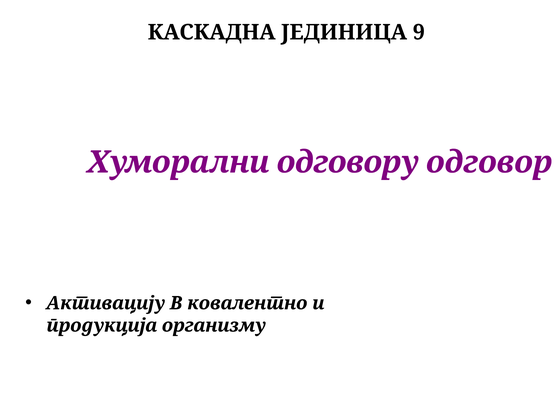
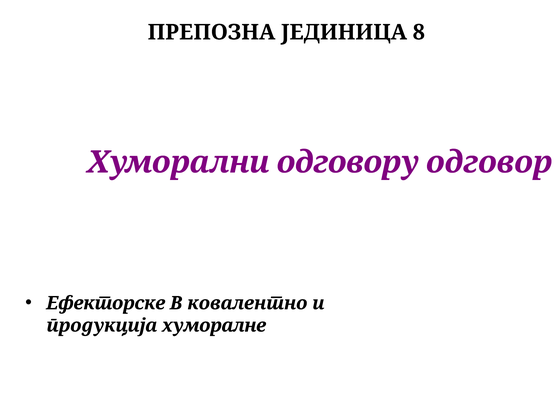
КАСКАДНА: КАСКАДНА -> ПРЕПОЗНА
9: 9 -> 8
Активацију: Активацију -> Ефекторске
организму: организму -> хуморалне
